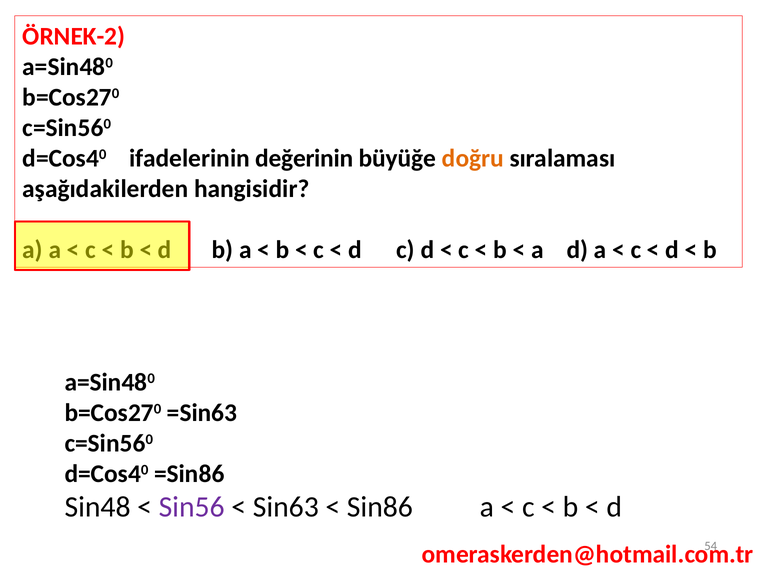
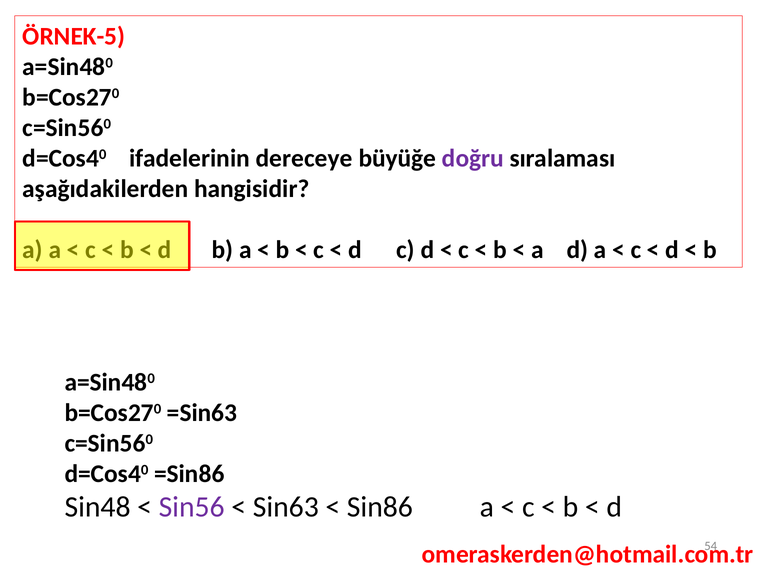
ÖRNEK-2: ÖRNEK-2 -> ÖRNEK-5
değerinin: değerinin -> dereceye
doğru colour: orange -> purple
